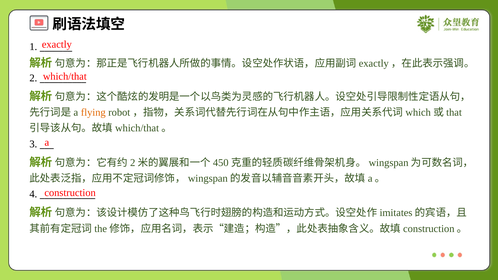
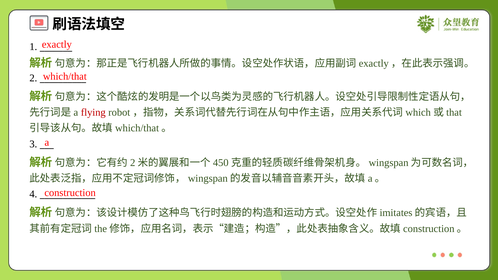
flying colour: orange -> red
